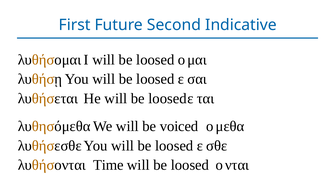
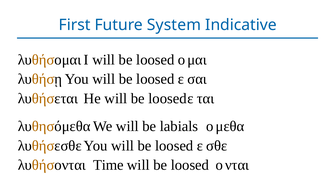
Second: Second -> System
voiced: voiced -> labials
